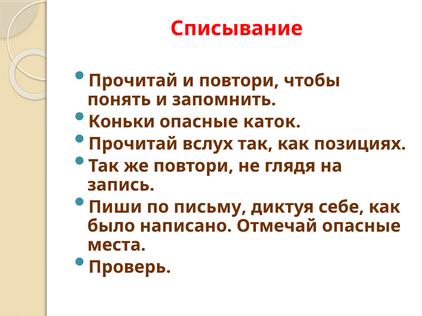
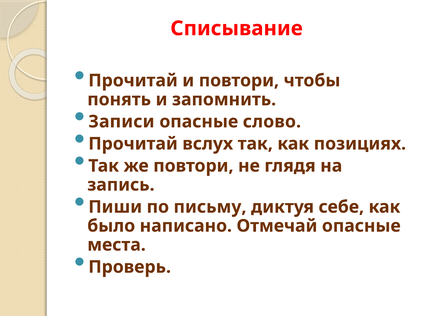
Коньки: Коньки -> Записи
каток: каток -> слово
